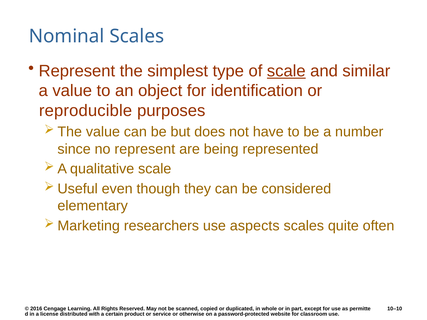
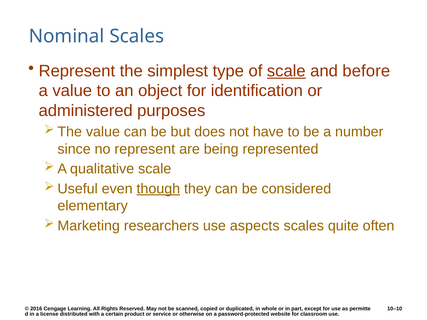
similar: similar -> before
reproducible: reproducible -> administered
though underline: none -> present
